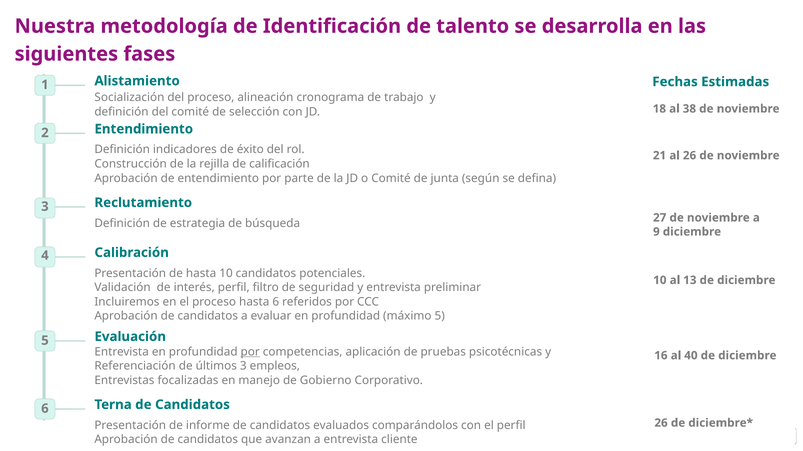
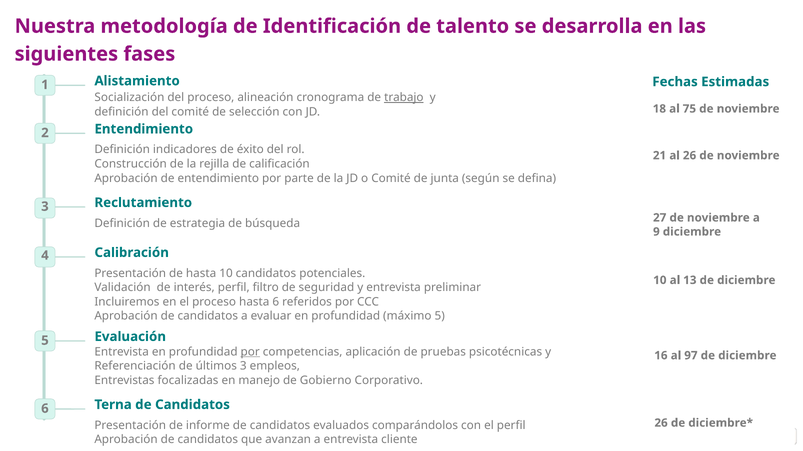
trabajo underline: none -> present
38: 38 -> 75
40: 40 -> 97
